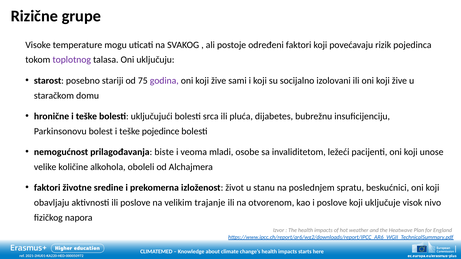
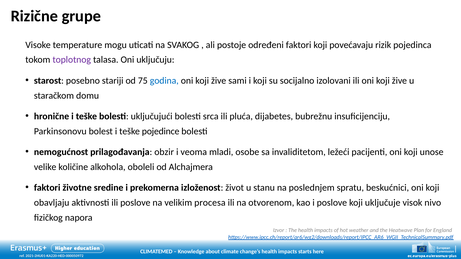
godina colour: purple -> blue
biste: biste -> obzir
trajanje: trajanje -> procesa
